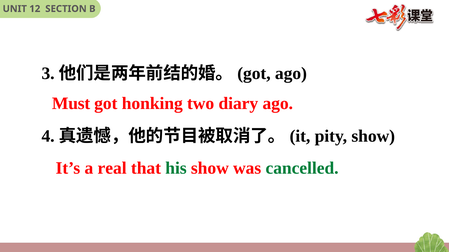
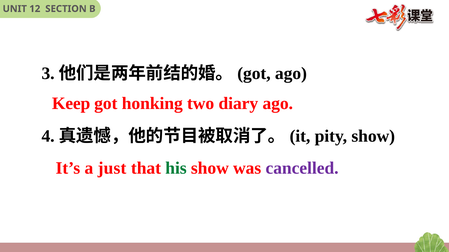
Must: Must -> Keep
real: real -> just
cancelled colour: green -> purple
